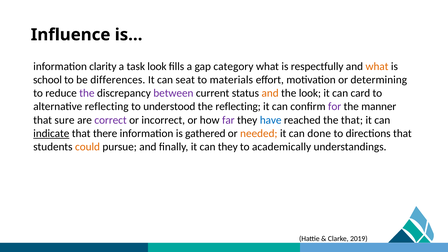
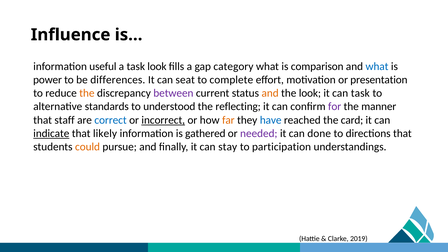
clarity: clarity -> useful
respectfully: respectfully -> comparison
what at (377, 66) colour: orange -> blue
school: school -> power
materials: materials -> complete
determining: determining -> presentation
the at (87, 93) colour: purple -> orange
can card: card -> task
alternative reflecting: reflecting -> standards
sure: sure -> staff
correct colour: purple -> blue
incorrect underline: none -> present
far colour: purple -> orange
the that: that -> card
there: there -> likely
needed colour: orange -> purple
can they: they -> stay
academically: academically -> participation
